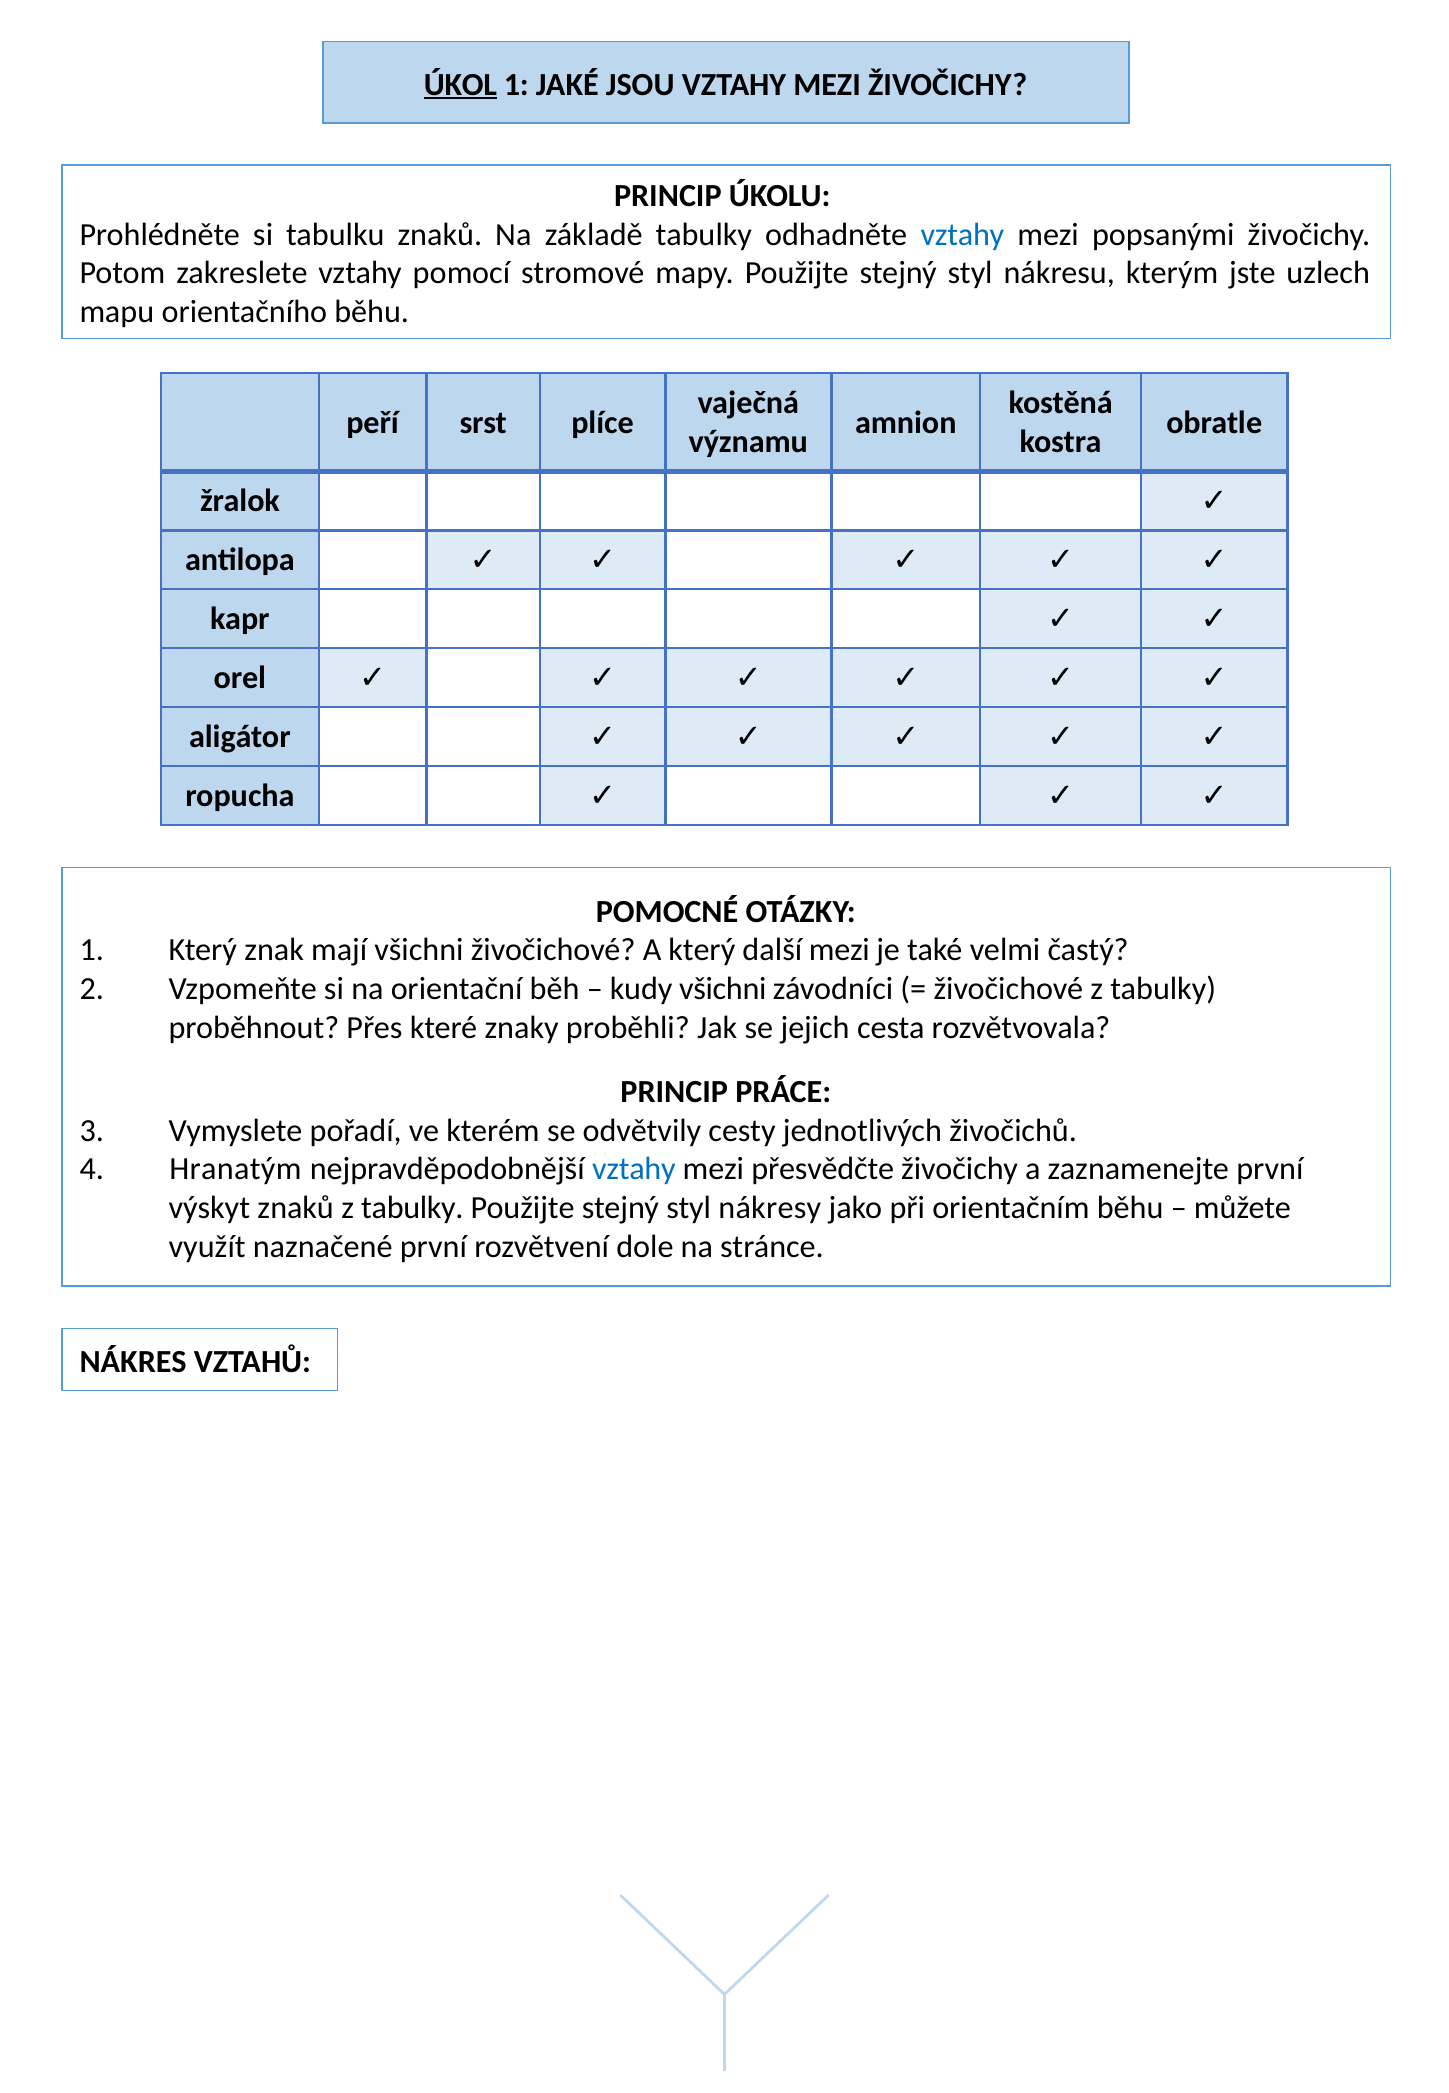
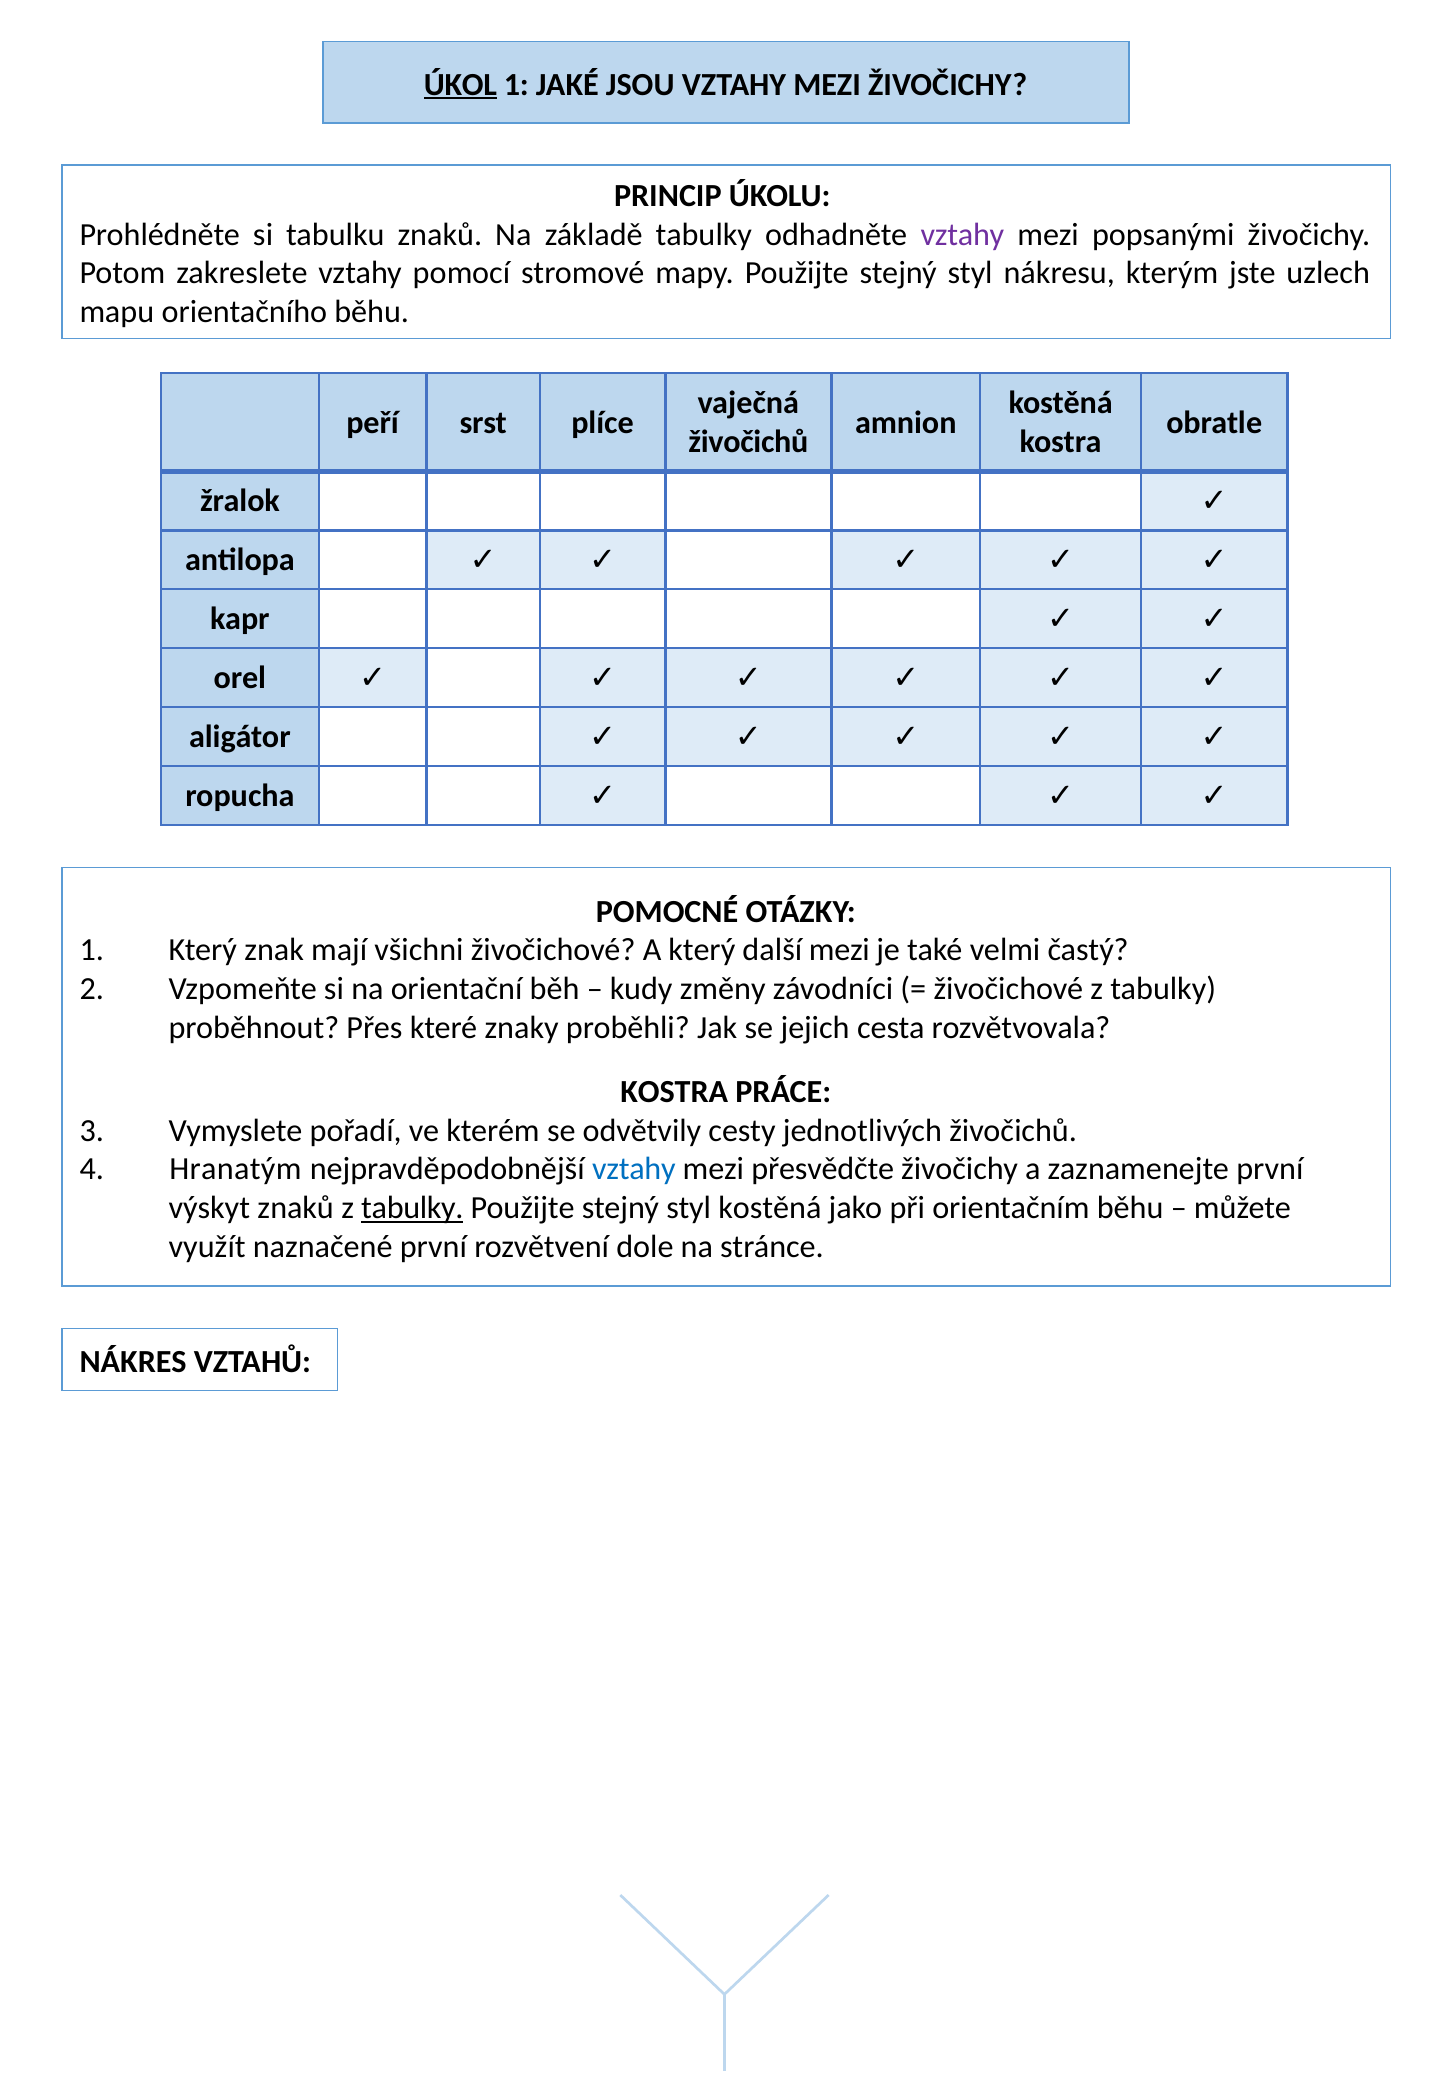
vztahy at (962, 235) colour: blue -> purple
významu at (748, 442): významu -> živočichů
kudy všichni: všichni -> změny
PRINCIP at (674, 1092): PRINCIP -> KOSTRA
tabulky at (412, 1208) underline: none -> present
styl nákresy: nákresy -> kostěná
